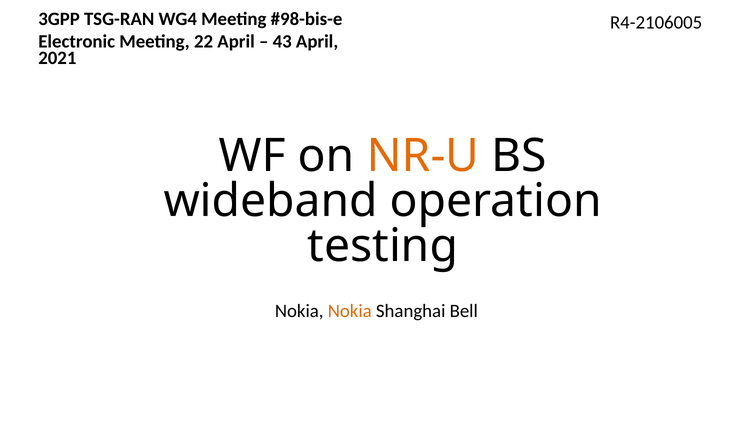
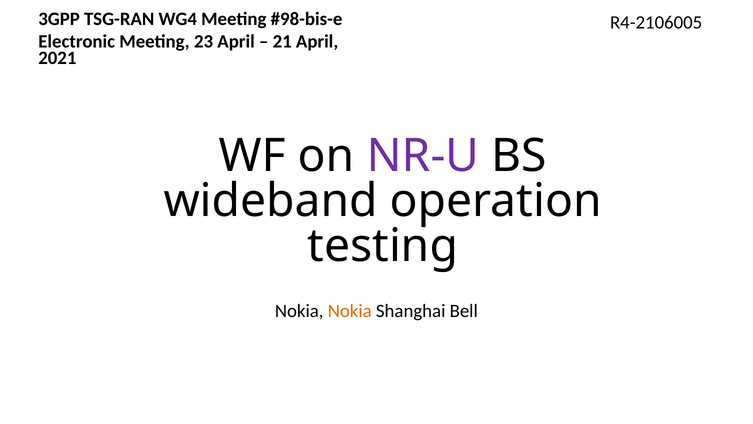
22: 22 -> 23
43: 43 -> 21
NR-U colour: orange -> purple
